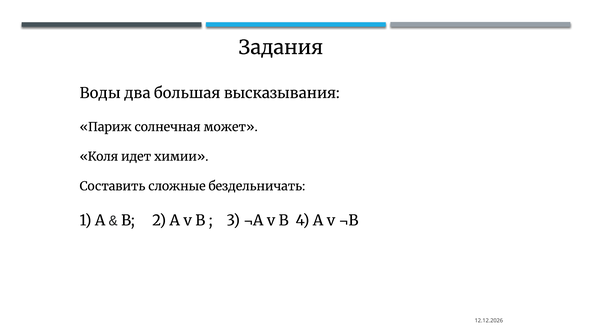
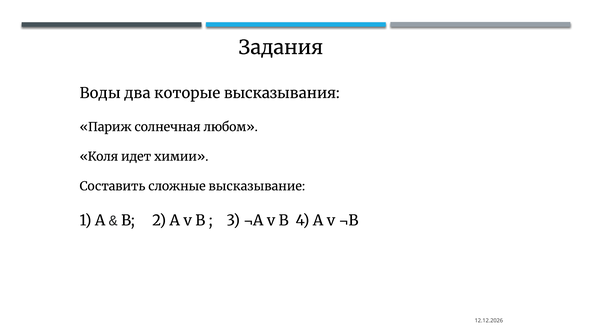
большая: большая -> которые
может: может -> любом
бездельничать: бездельничать -> высказывание
